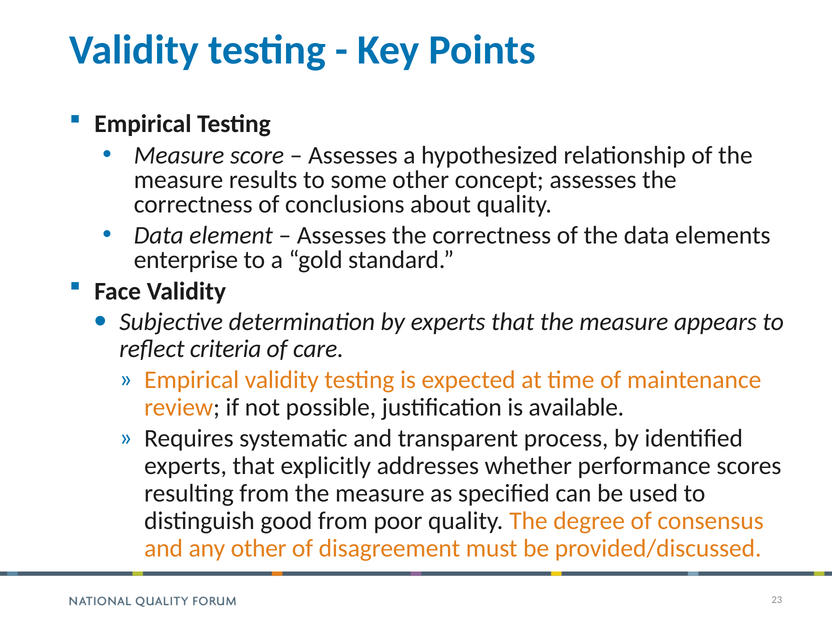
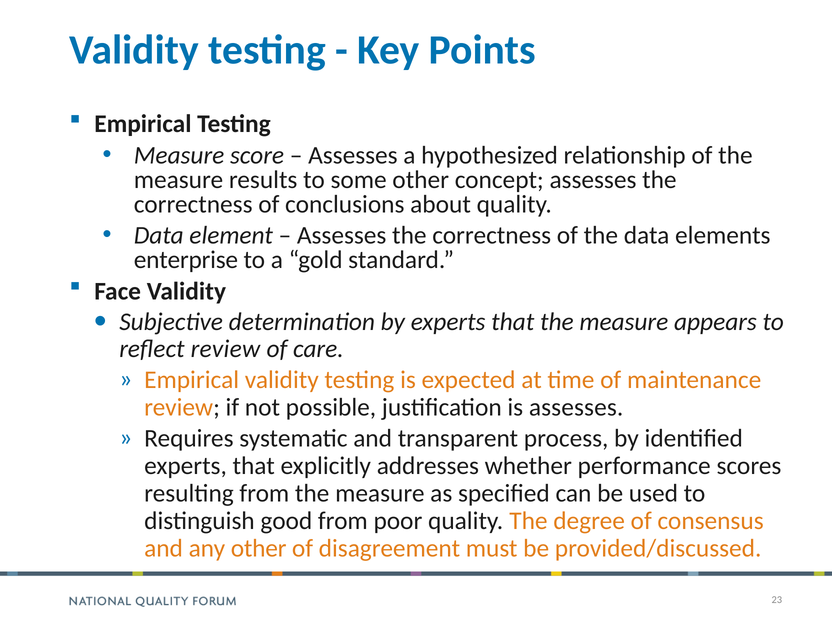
reflect criteria: criteria -> review
is available: available -> assesses
